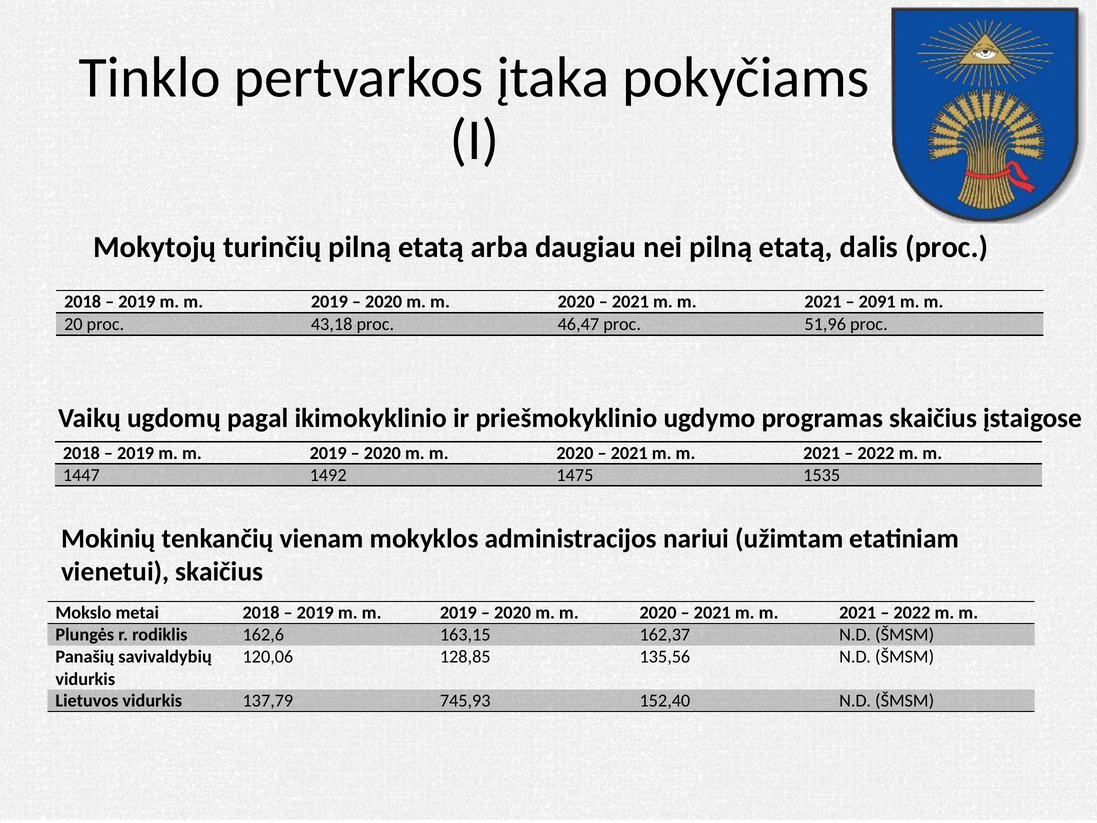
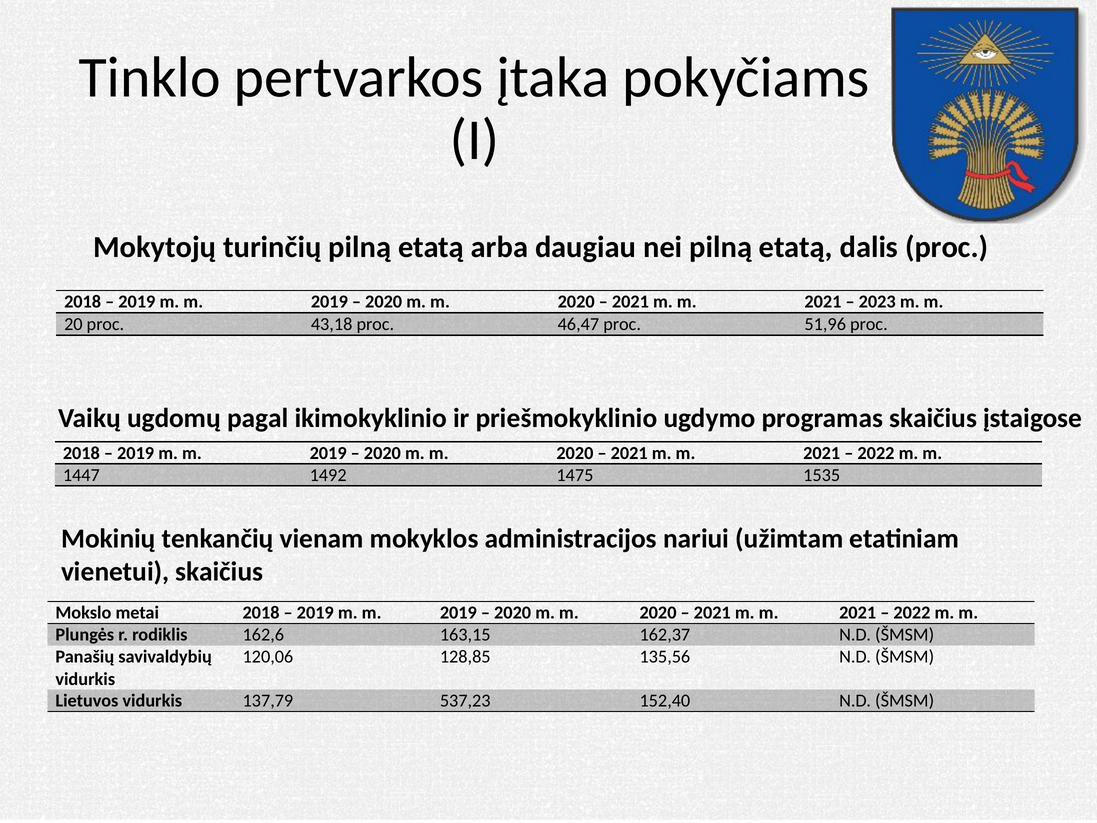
2091: 2091 -> 2023
745,93: 745,93 -> 537,23
